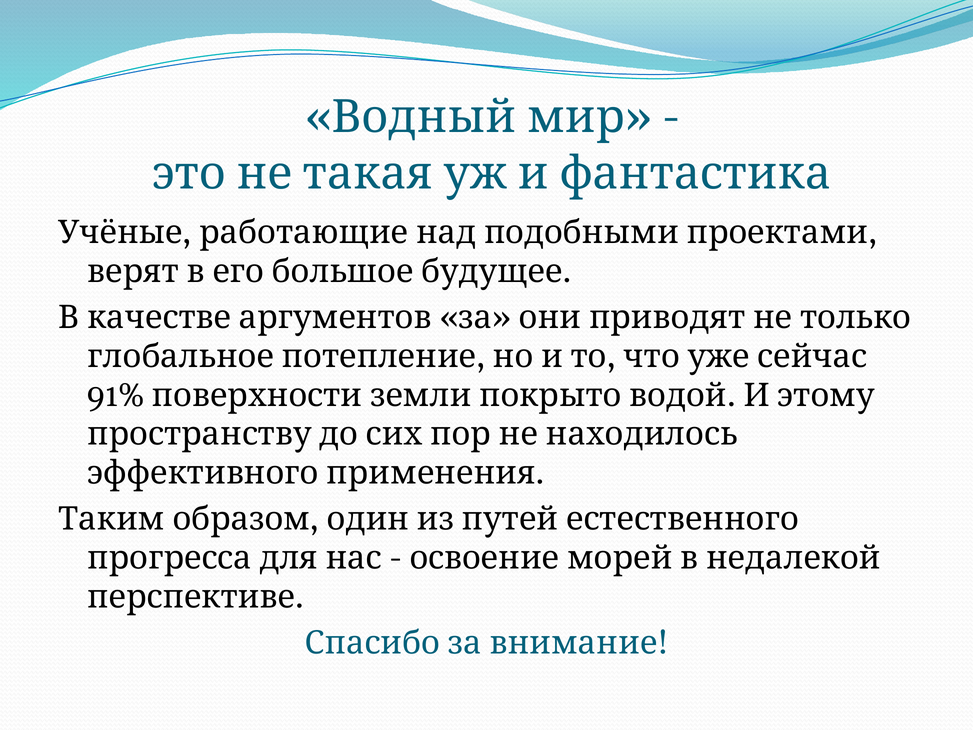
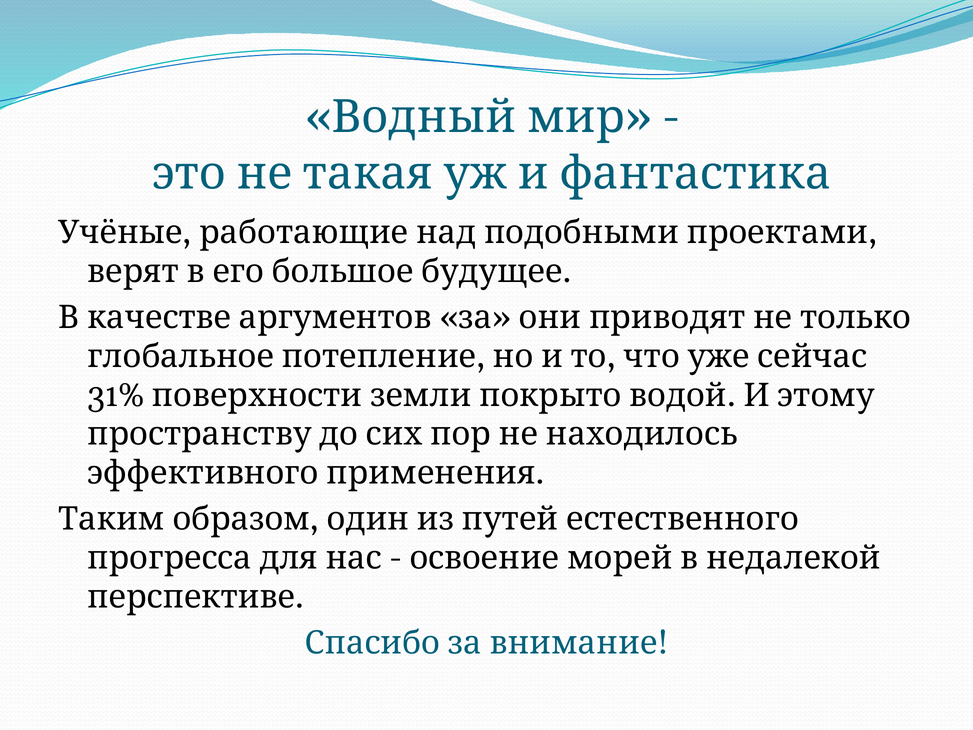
91%: 91% -> 31%
